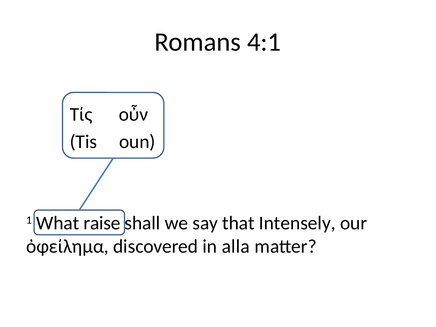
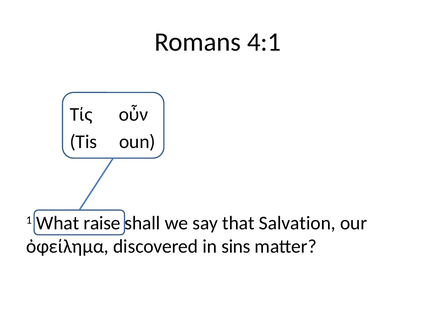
Intensely: Intensely -> Salvation
alla: alla -> sins
